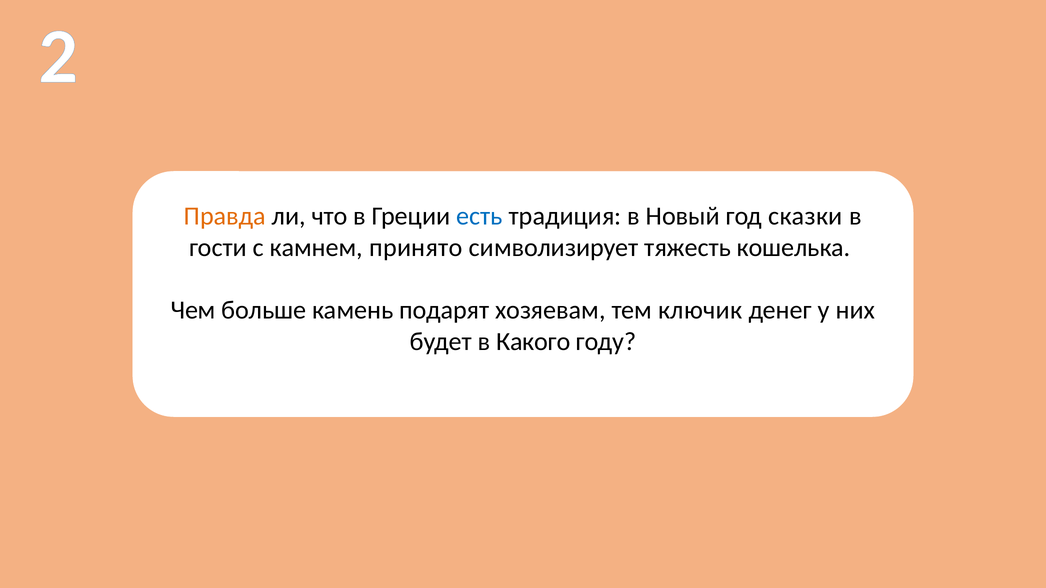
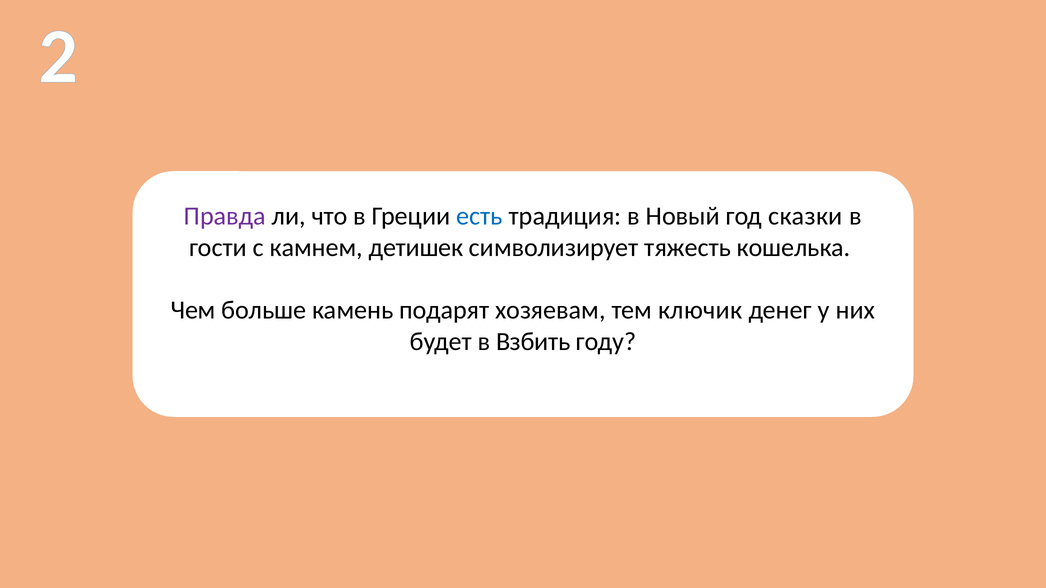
Правда colour: orange -> purple
принято: принято -> детишек
Какого: Какого -> Взбить
